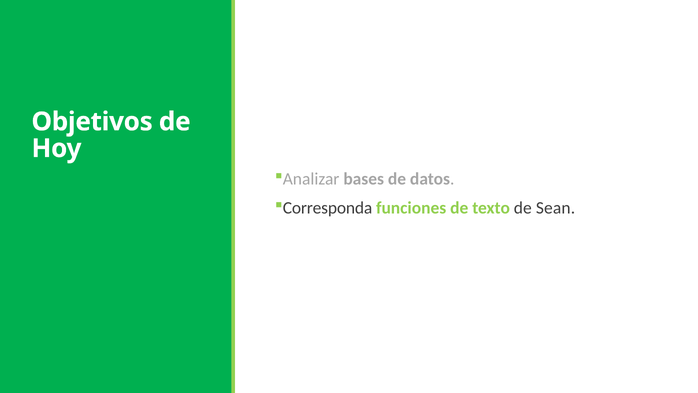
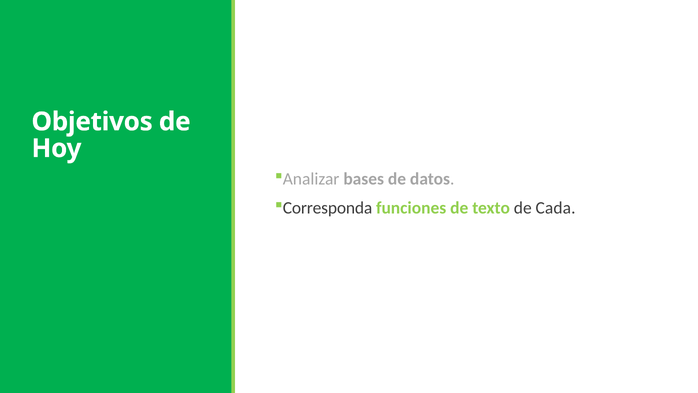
Sean: Sean -> Cada
